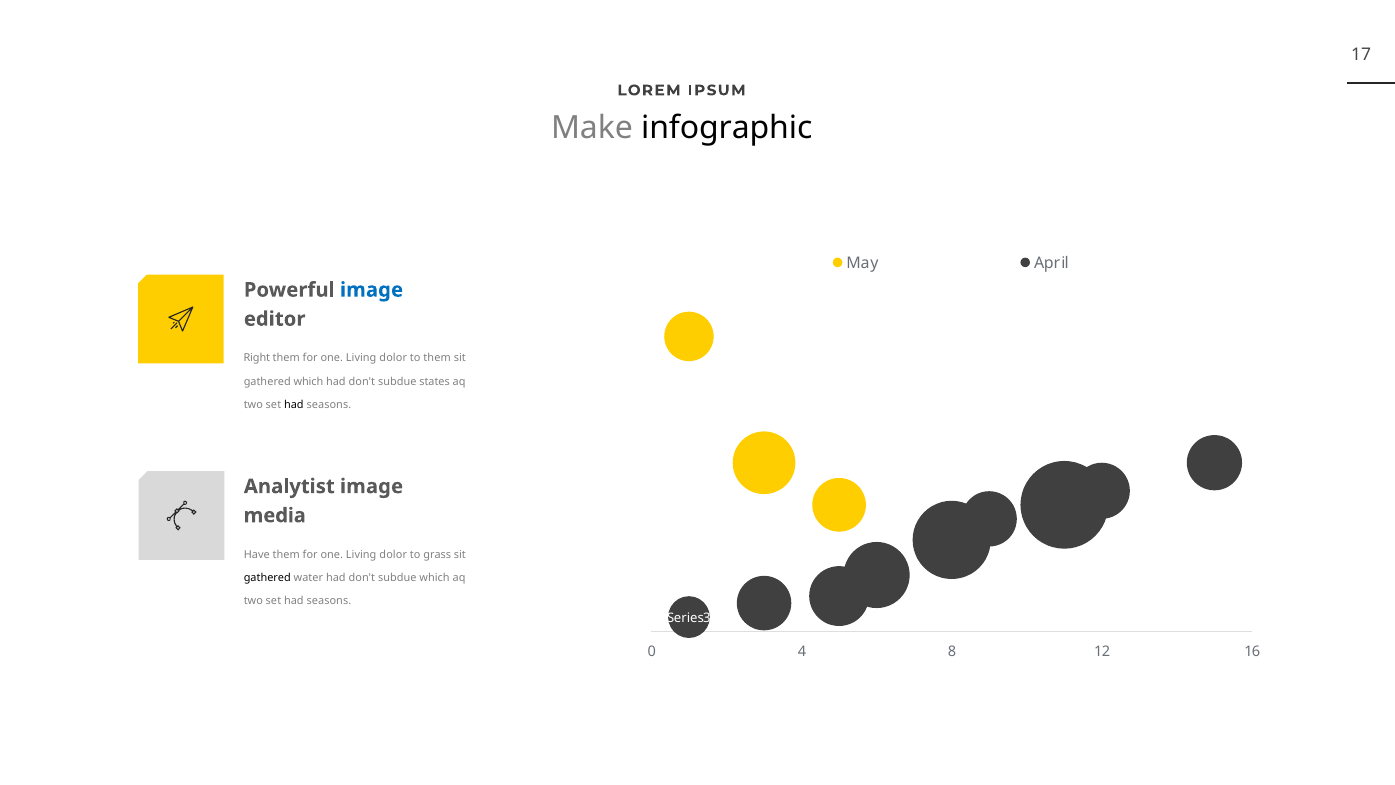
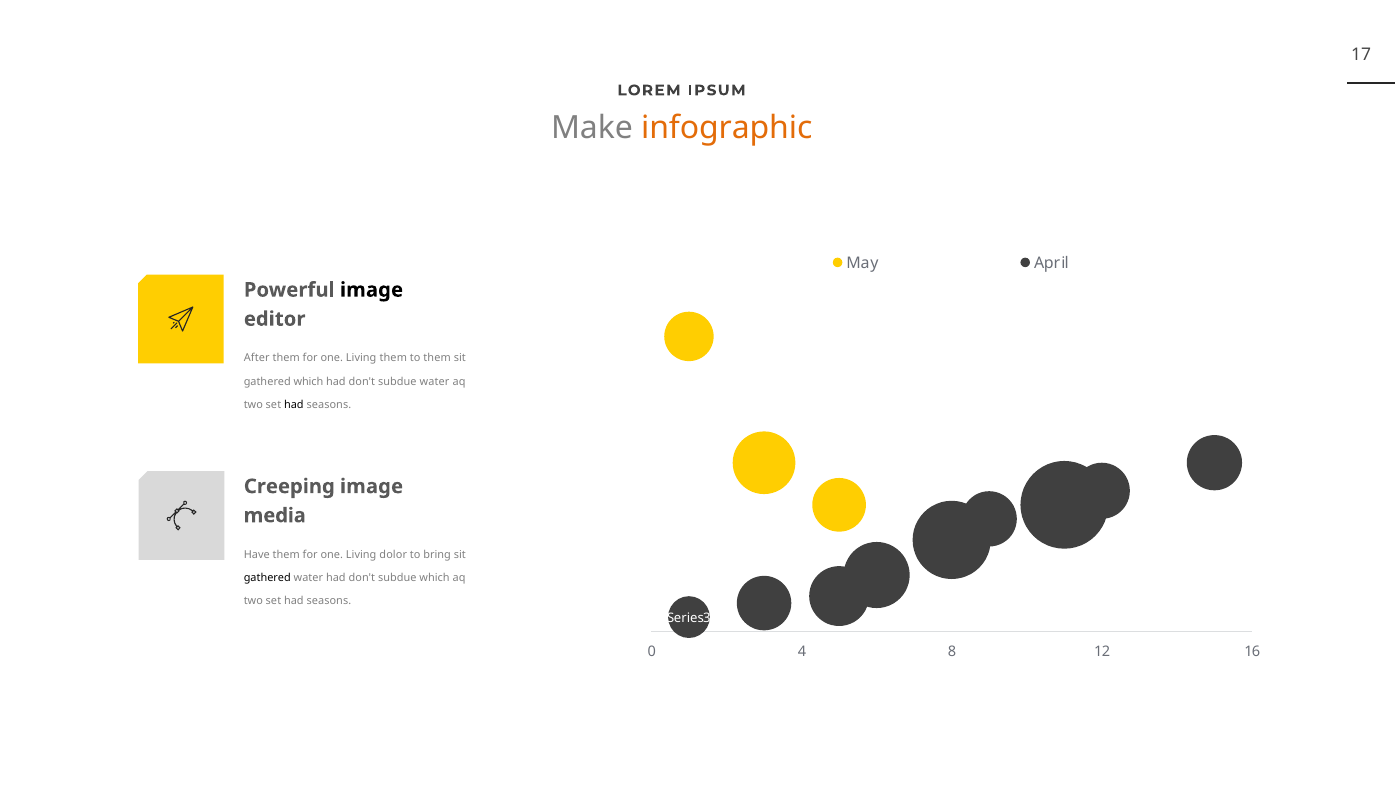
infographic colour: black -> orange
image at (372, 290) colour: blue -> black
Right: Right -> After
dolor at (393, 358): dolor -> them
subdue states: states -> water
Analytist: Analytist -> Creeping
grass: grass -> bring
